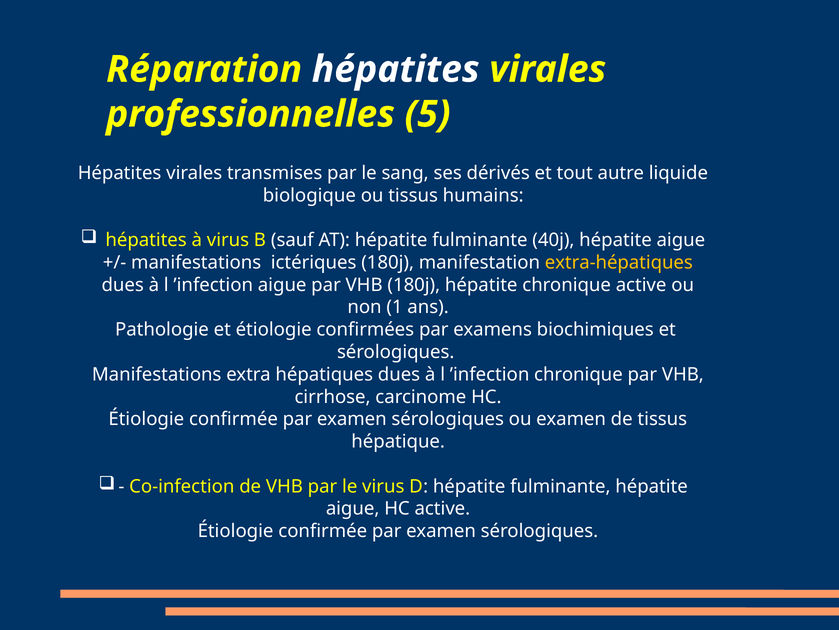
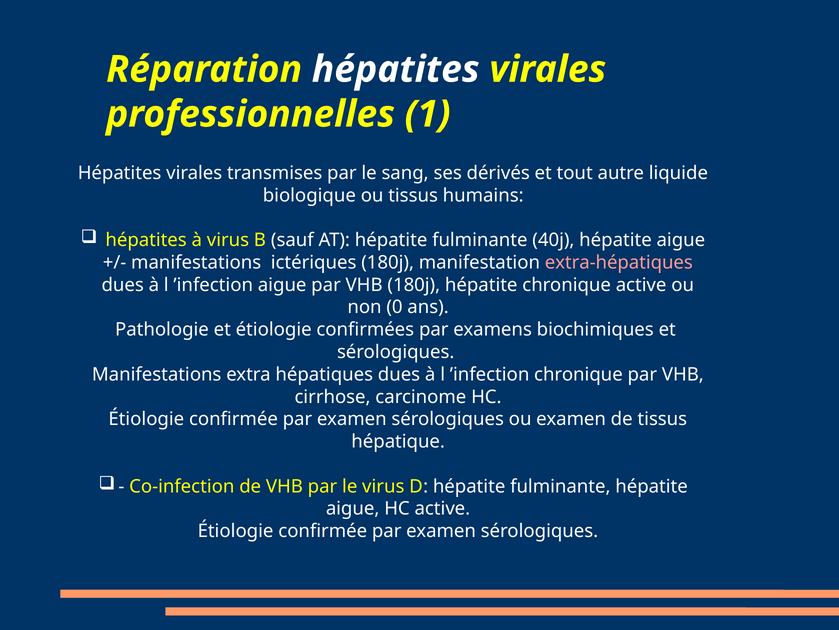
5: 5 -> 1
extra-hépatiques colour: yellow -> pink
1: 1 -> 0
